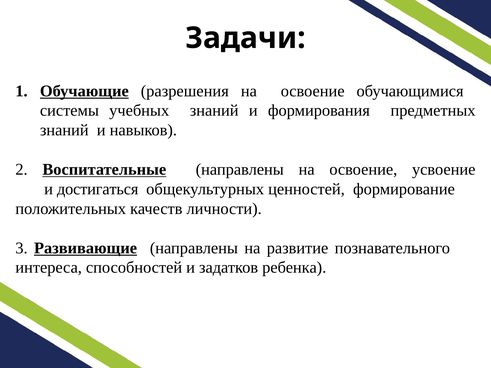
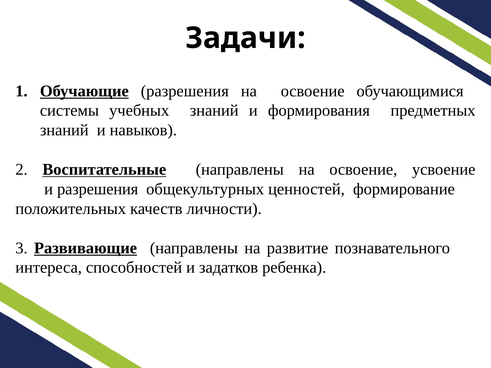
и достигаться: достигаться -> разрешения
